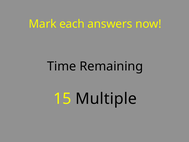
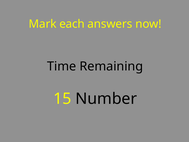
Multiple: Multiple -> Number
